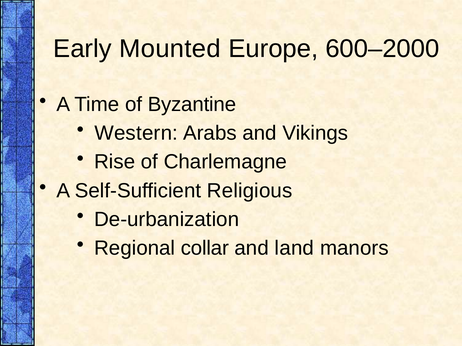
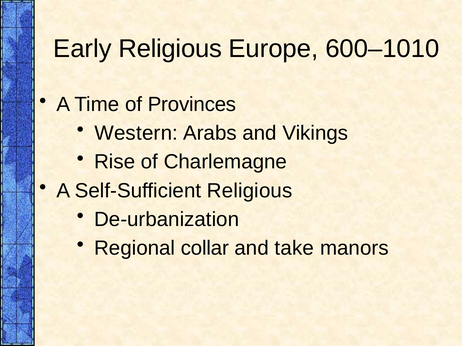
Early Mounted: Mounted -> Religious
600–2000: 600–2000 -> 600–1010
Byzantine: Byzantine -> Provinces
land: land -> take
